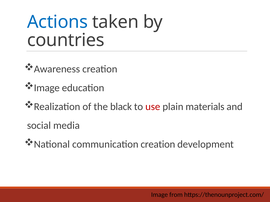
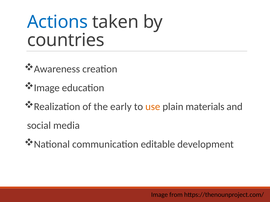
black: black -> early
use colour: red -> orange
communication creation: creation -> editable
